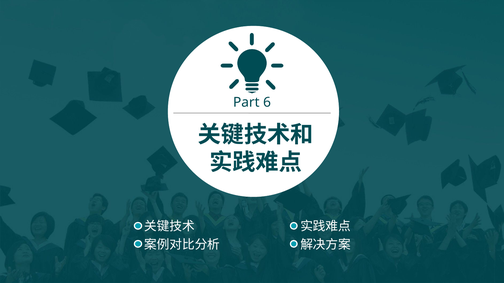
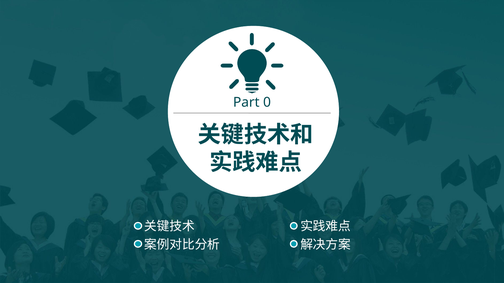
6: 6 -> 0
